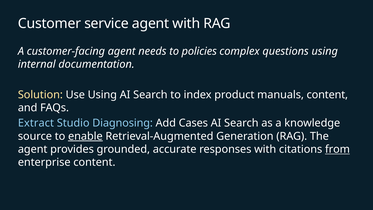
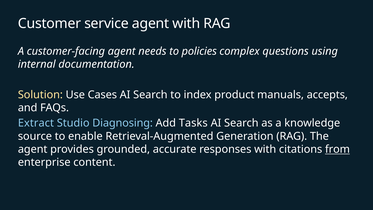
Use Using: Using -> Cases
manuals content: content -> accepts
Cases: Cases -> Tasks
enable underline: present -> none
